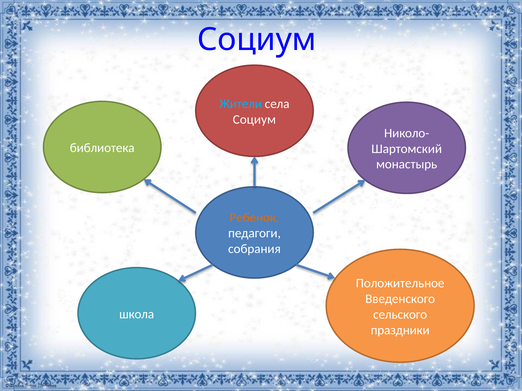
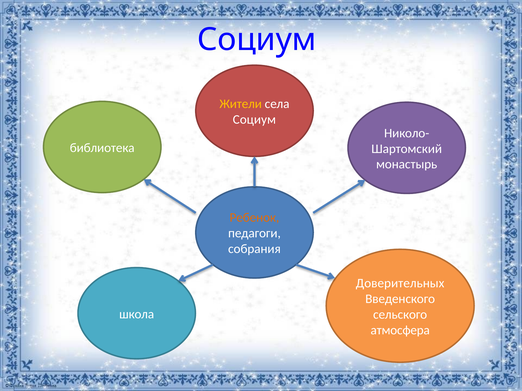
Жители colour: light blue -> yellow
Положительное: Положительное -> Доверительных
праздники: праздники -> атмосфера
